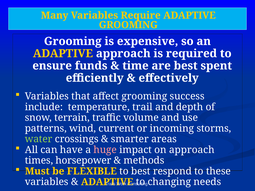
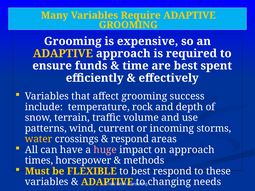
trail: trail -> rock
water colour: light green -> yellow
smarter at (130, 139): smarter -> respond
